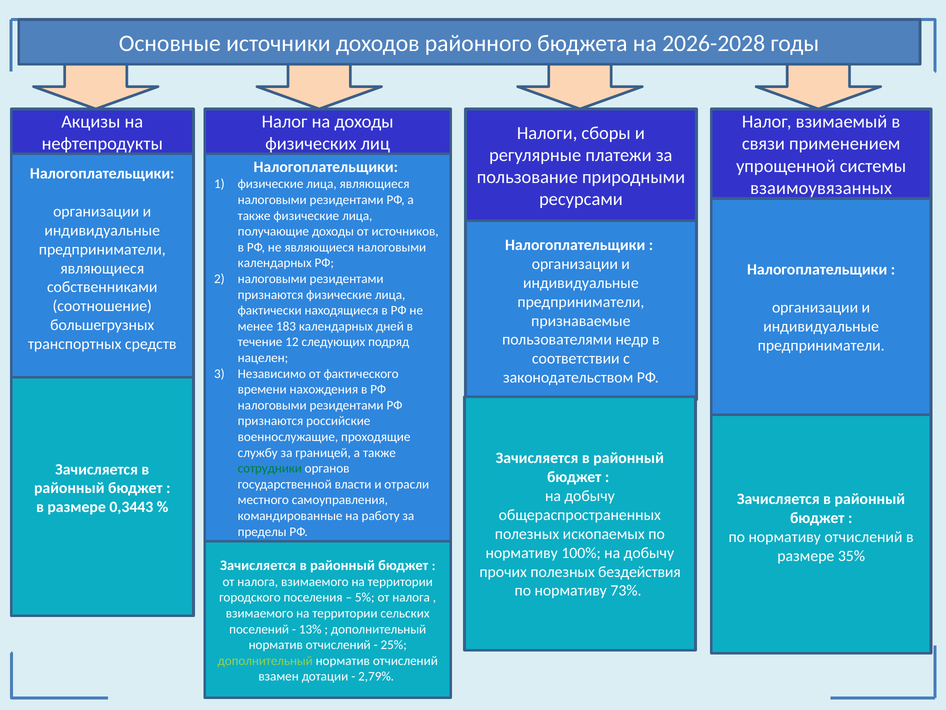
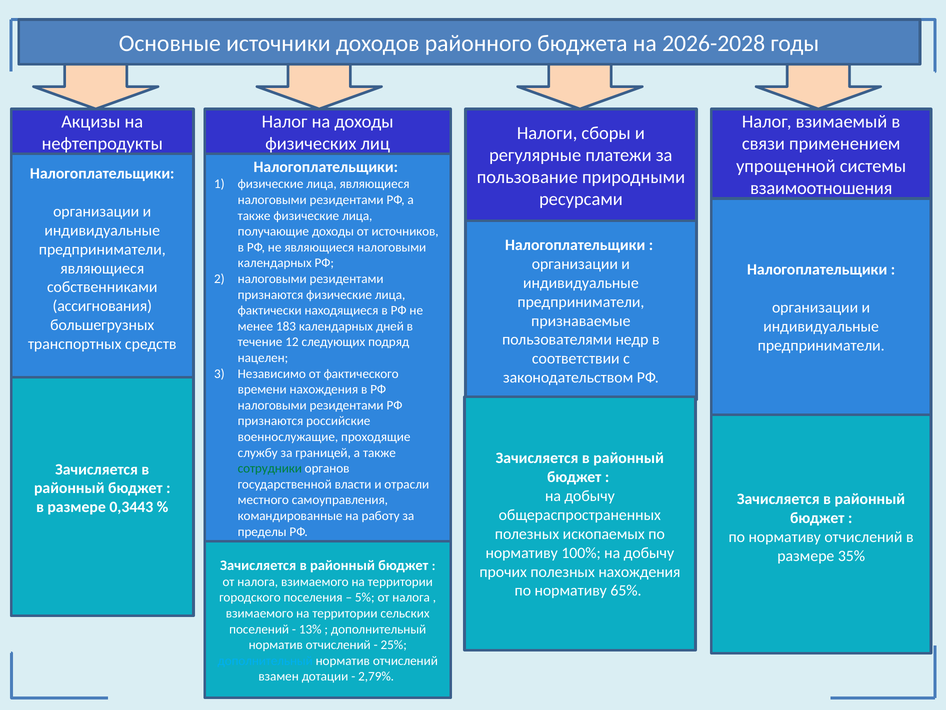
взаимоувязанных: взаимоувязанных -> взаимоотношения
соотношение: соотношение -> ассигнования
полезных бездействия: бездействия -> нахождения
73%: 73% -> 65%
дополнительный at (265, 660) colour: light green -> light blue
